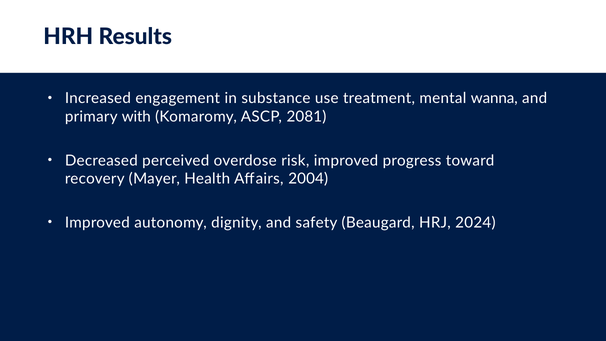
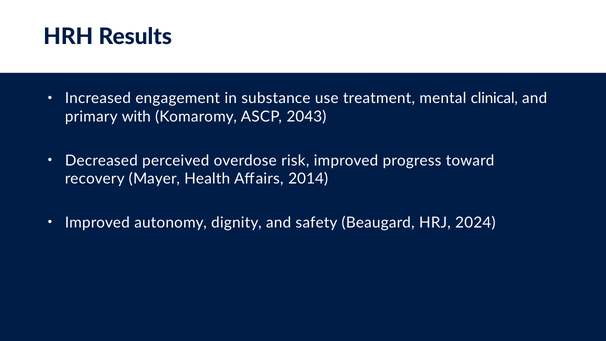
wanna: wanna -> clinical
2081: 2081 -> 2043
2004: 2004 -> 2014
